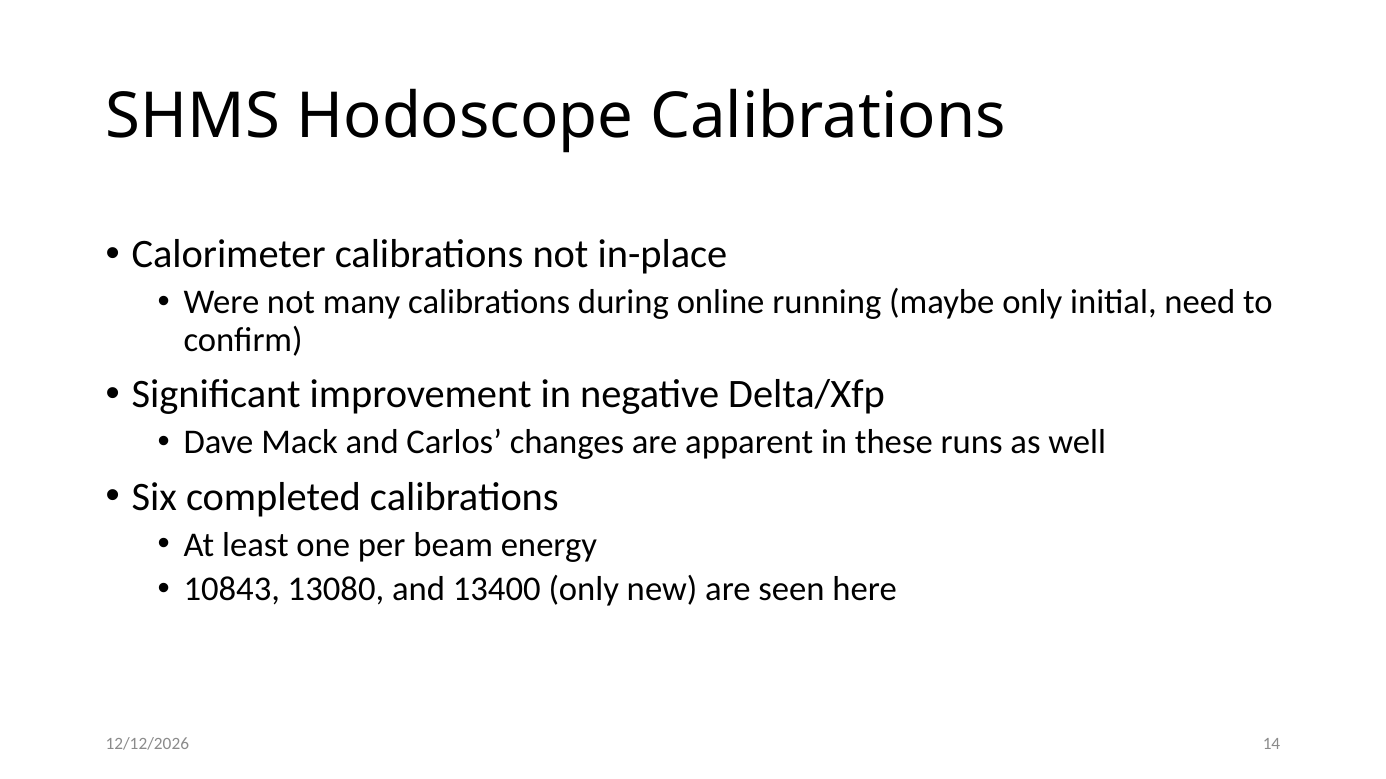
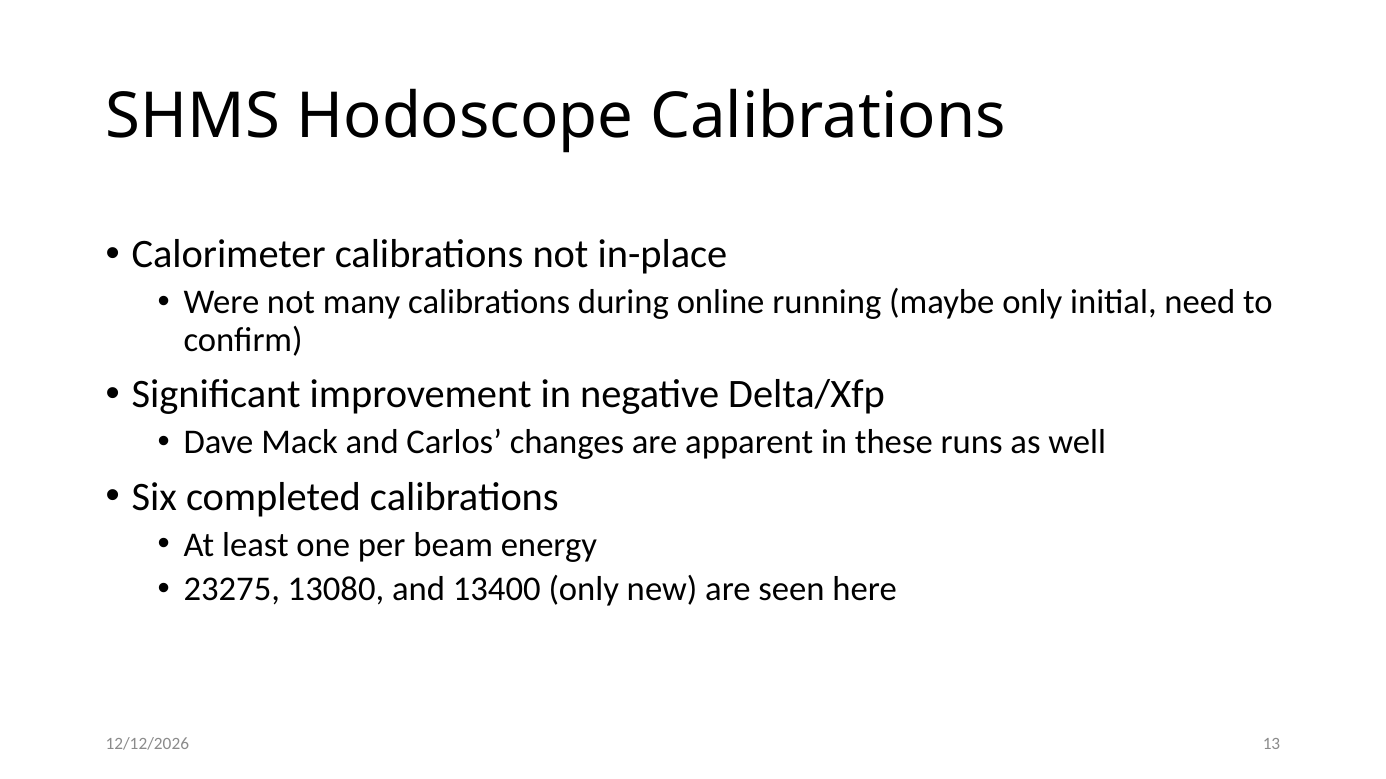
10843: 10843 -> 23275
14: 14 -> 13
